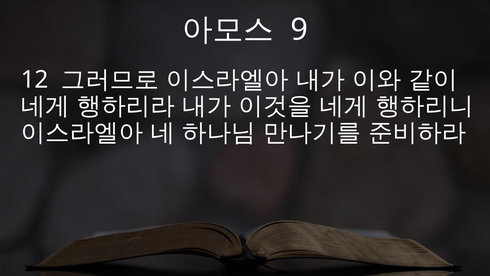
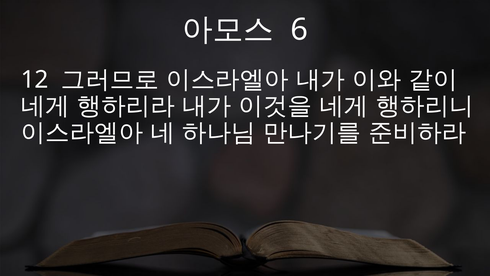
9: 9 -> 6
